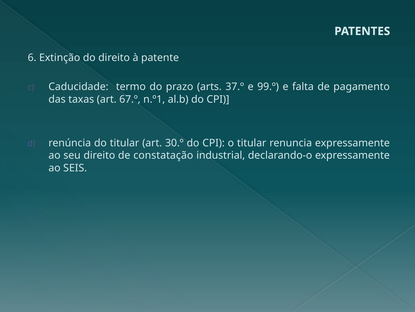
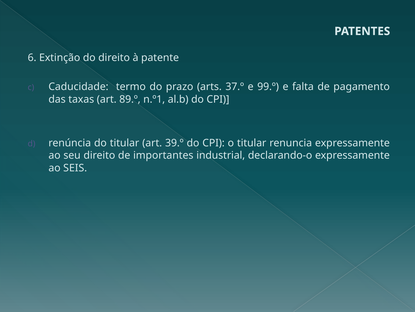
67.º: 67.º -> 89.º
30.º: 30.º -> 39.º
constatação: constatação -> importantes
